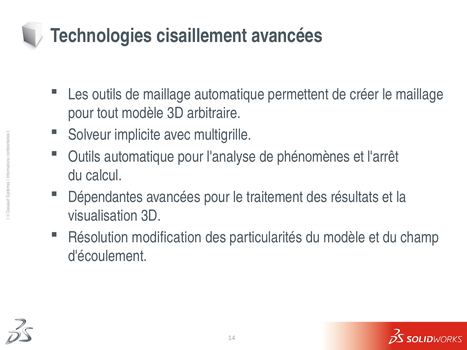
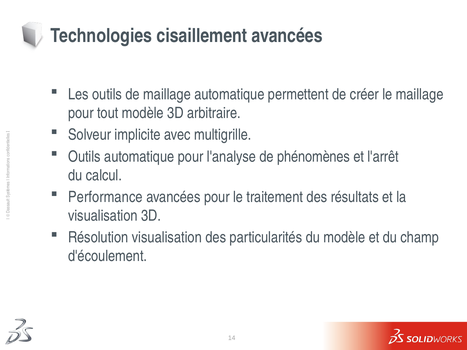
Dépendantes: Dépendantes -> Performance
Résolution modification: modification -> visualisation
